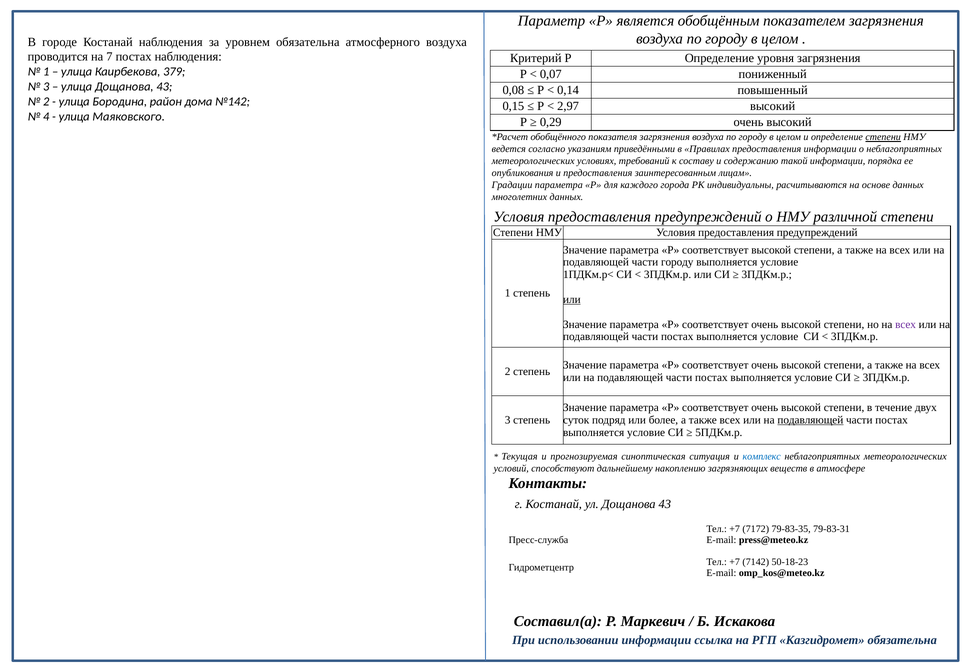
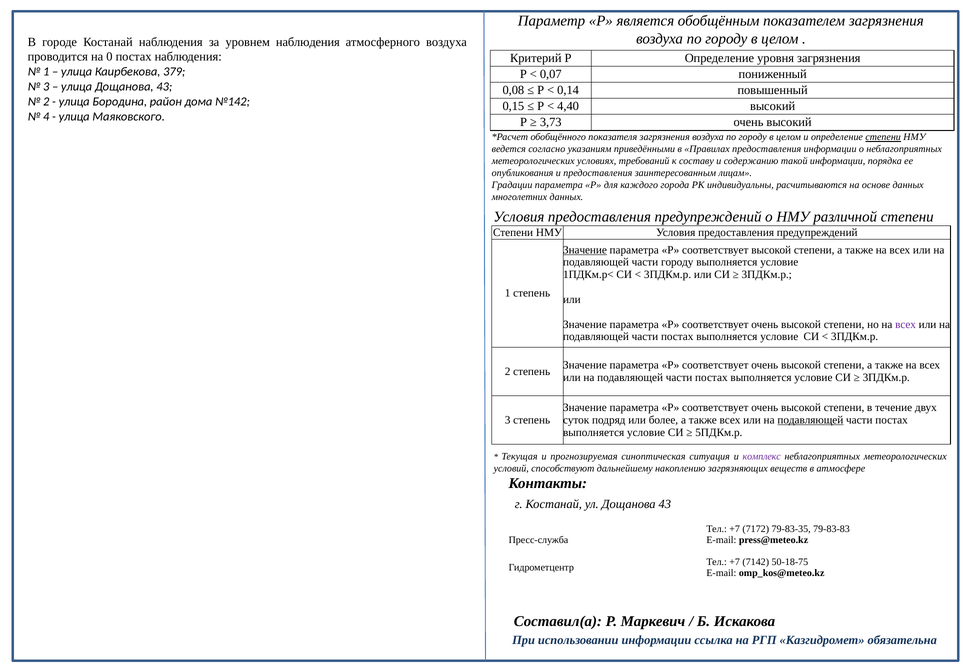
уровнем обязательна: обязательна -> наблюдения
7: 7 -> 0
2,97: 2,97 -> 4,40
0,29: 0,29 -> 3,73
Значение at (585, 250) underline: none -> present
или at (572, 300) underline: present -> none
комплекс colour: blue -> purple
79-83-31: 79-83-31 -> 79-83-83
50-18-23: 50-18-23 -> 50-18-75
